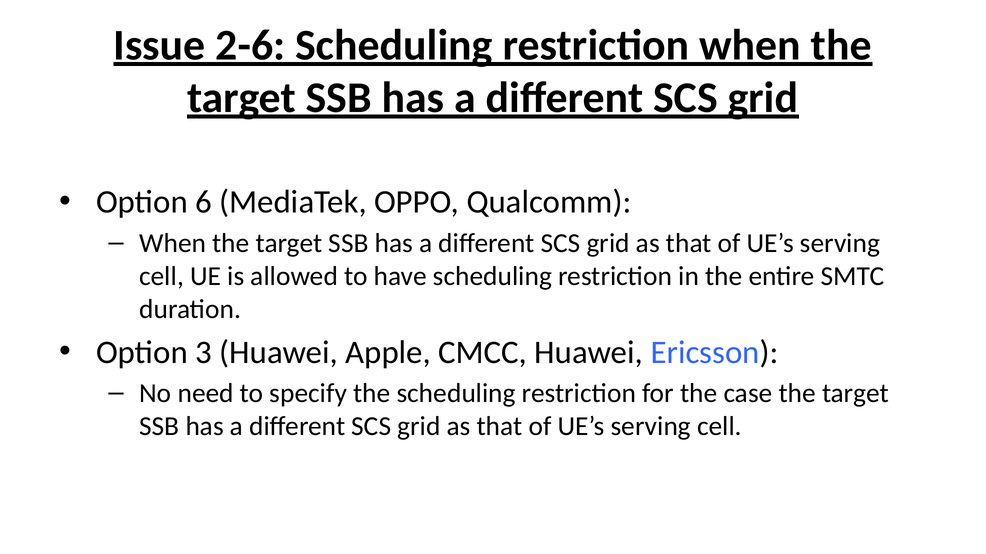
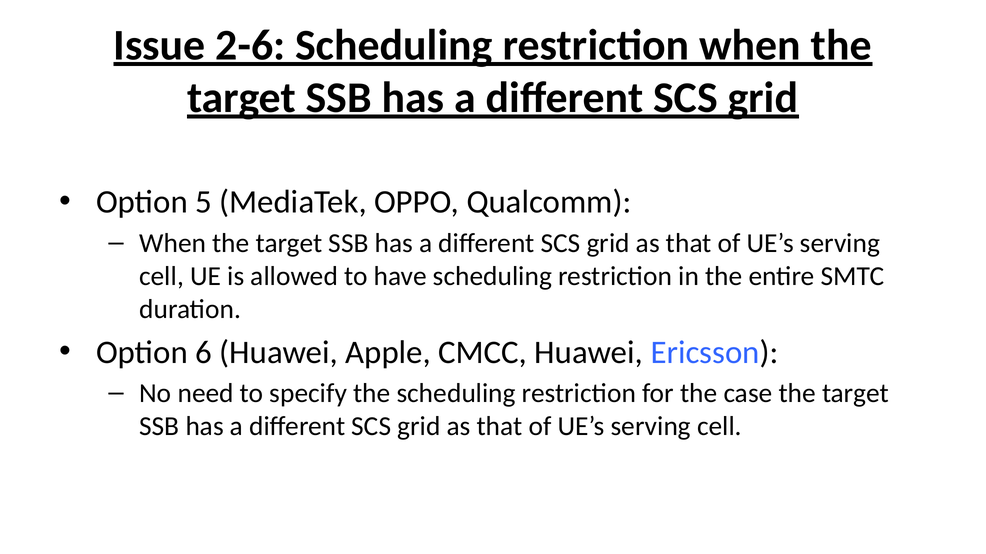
6: 6 -> 5
3: 3 -> 6
